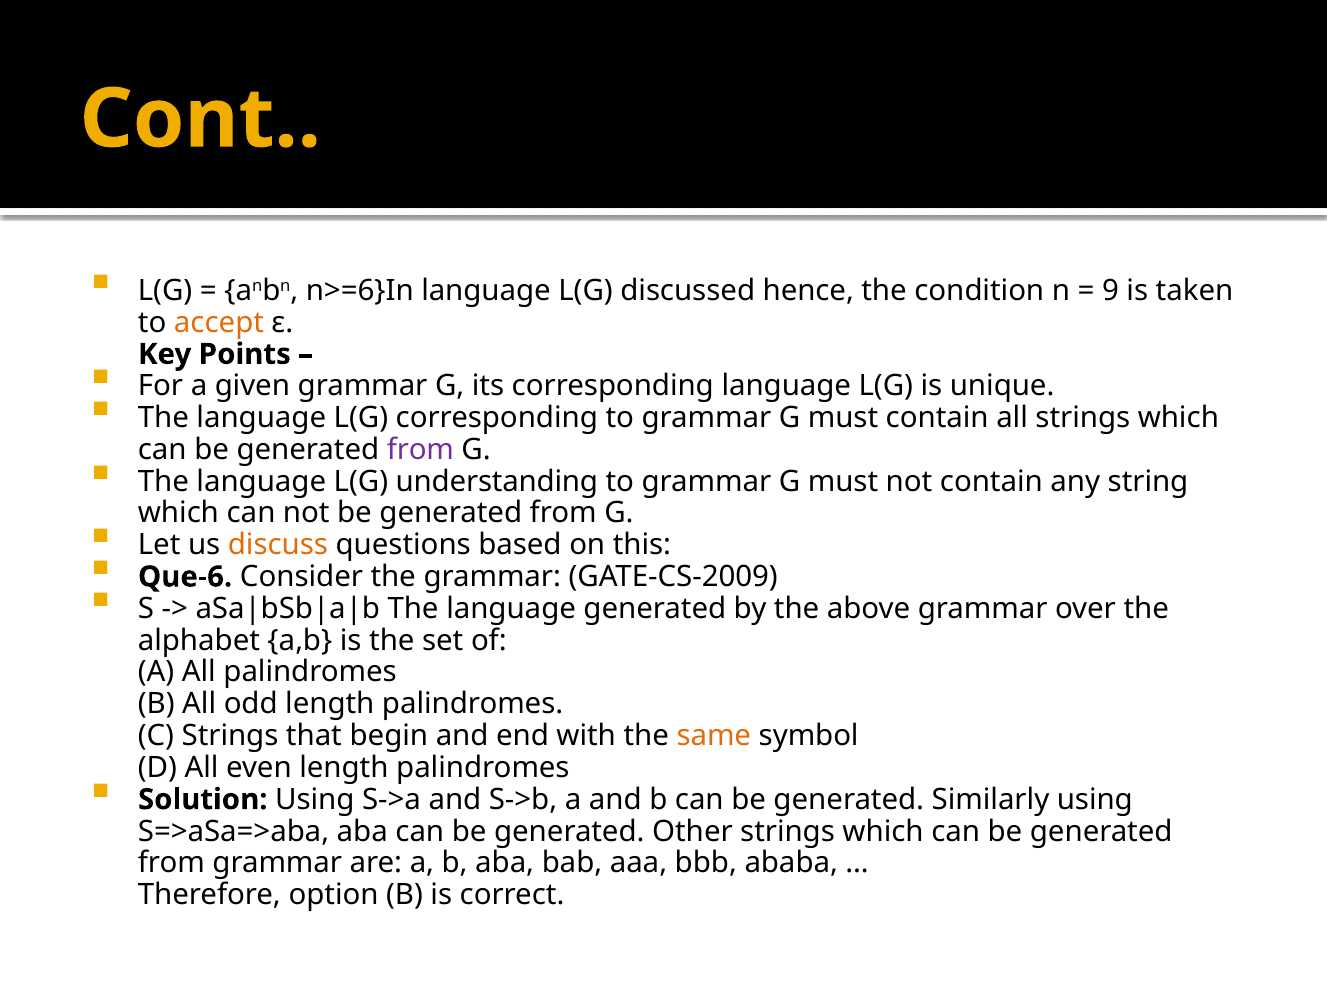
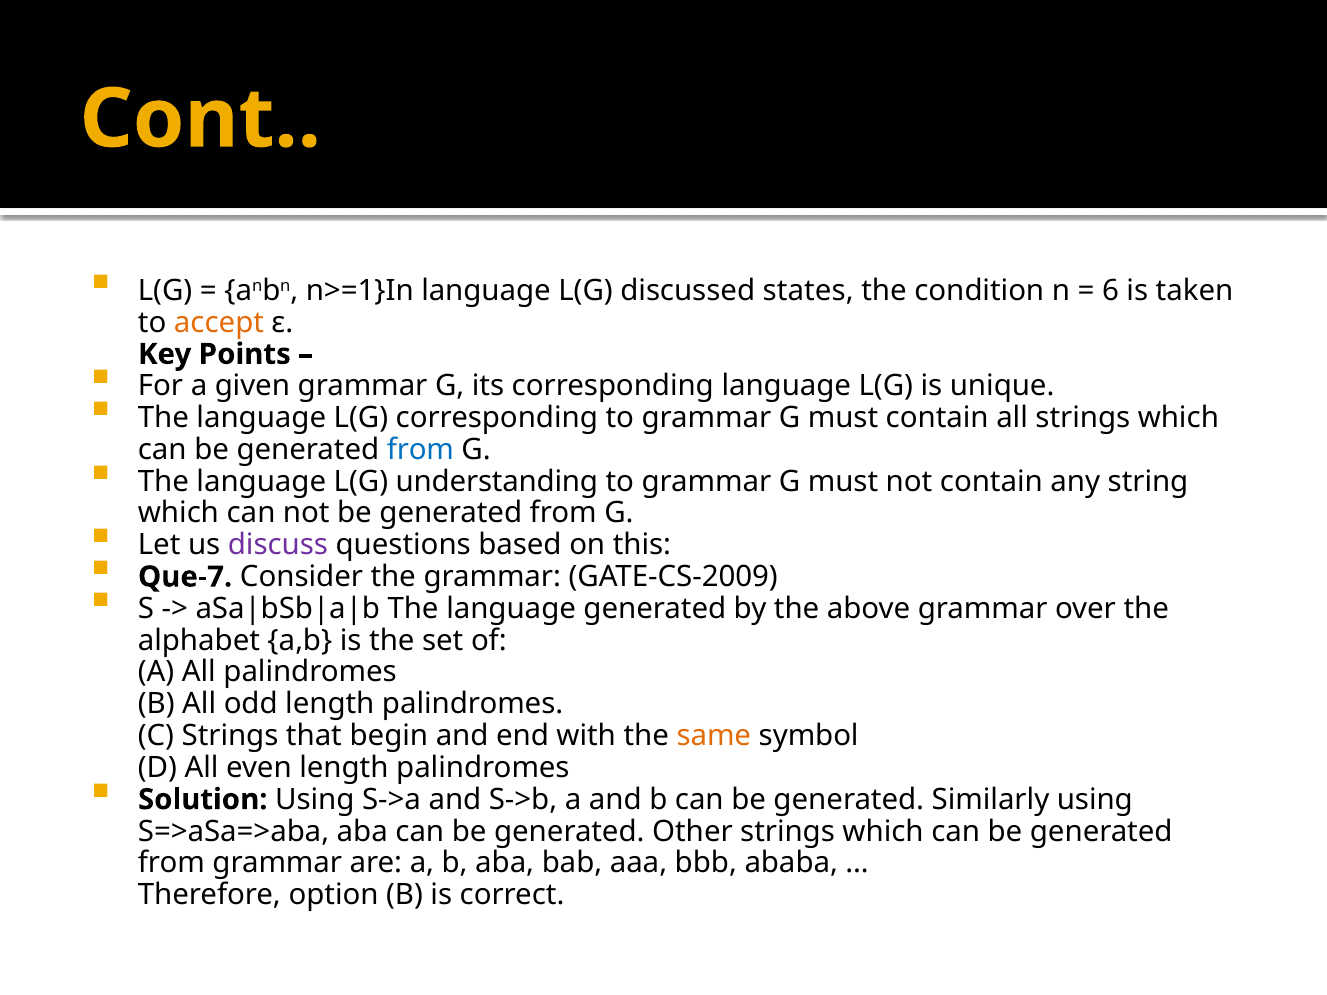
n>=6}In: n>=6}In -> n>=1}In
hence: hence -> states
9: 9 -> 6
from at (420, 450) colour: purple -> blue
discuss colour: orange -> purple
Que-6: Que-6 -> Que-7
